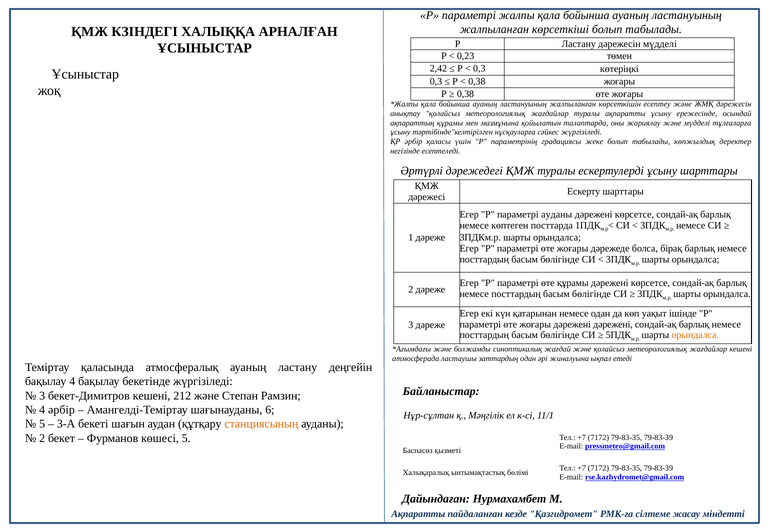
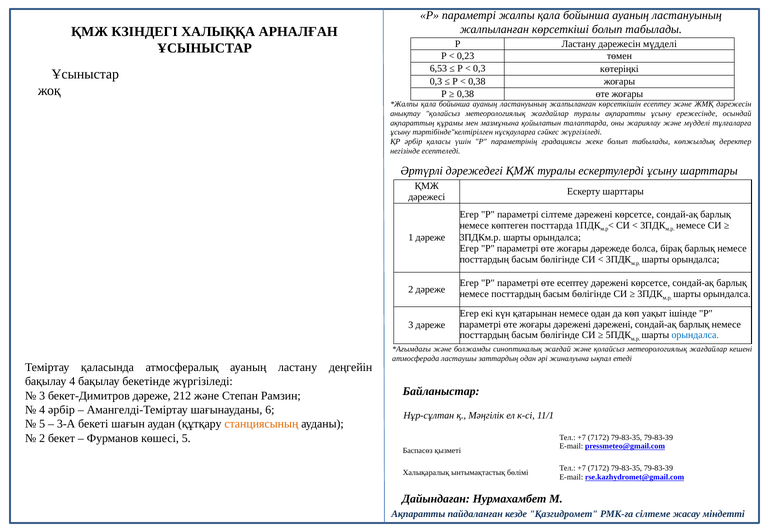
2,42: 2,42 -> 6,53
параметрі ауданы: ауданы -> сілтеме
өте құрамы: құрамы -> есептеу
орындалса at (695, 335) colour: orange -> blue
бекет-Димитров кешені: кешені -> дәреже
